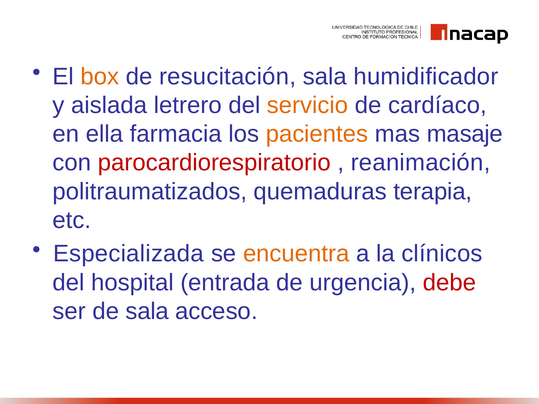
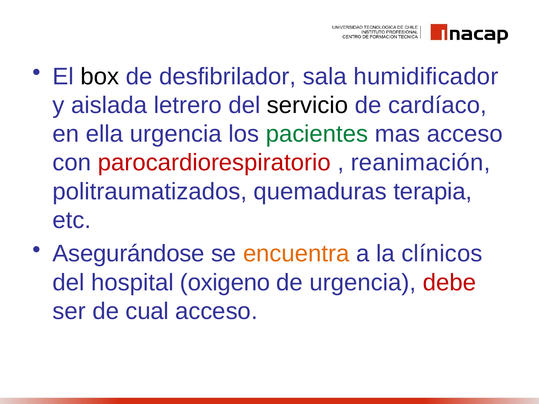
box colour: orange -> black
resucitación: resucitación -> desfibrilador
servicio colour: orange -> black
ella farmacia: farmacia -> urgencia
pacientes colour: orange -> green
mas masaje: masaje -> acceso
Especializada: Especializada -> Asegurándose
entrada: entrada -> oxigeno
de sala: sala -> cual
